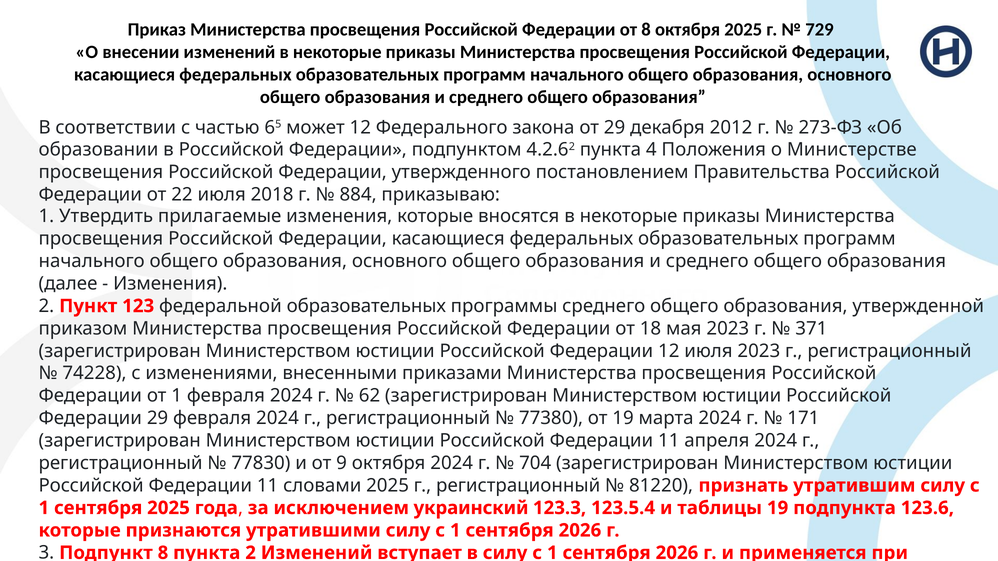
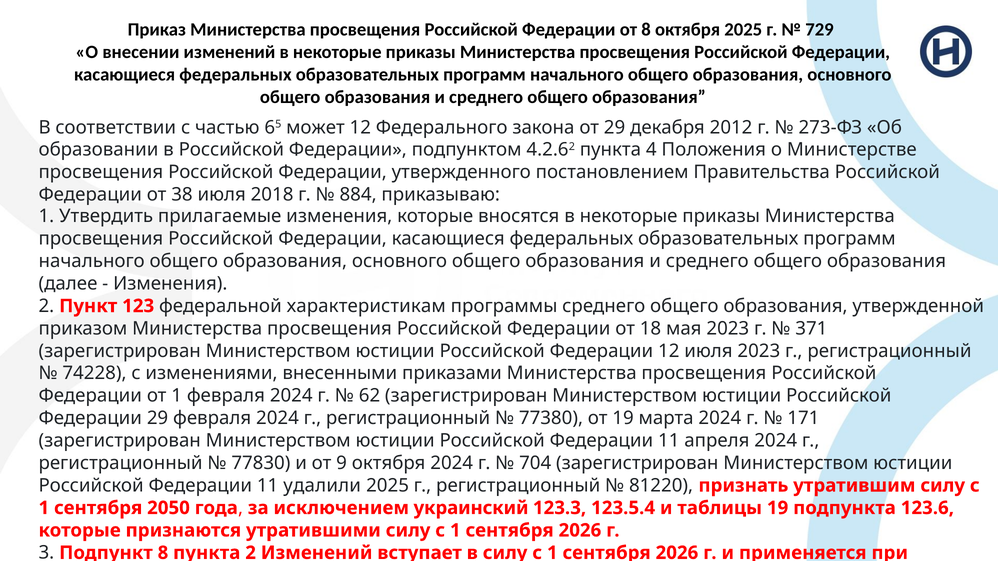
22: 22 -> 38
федеральной образовательных: образовательных -> характеристикам
словами: словами -> удалили
сентября 2025: 2025 -> 2050
